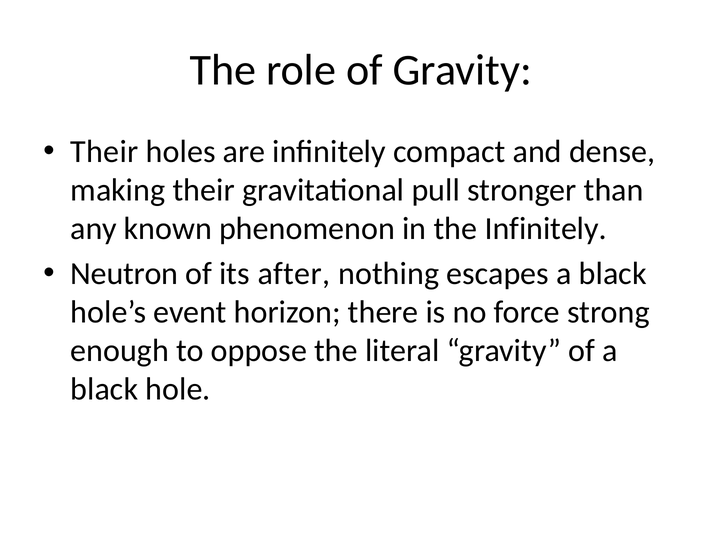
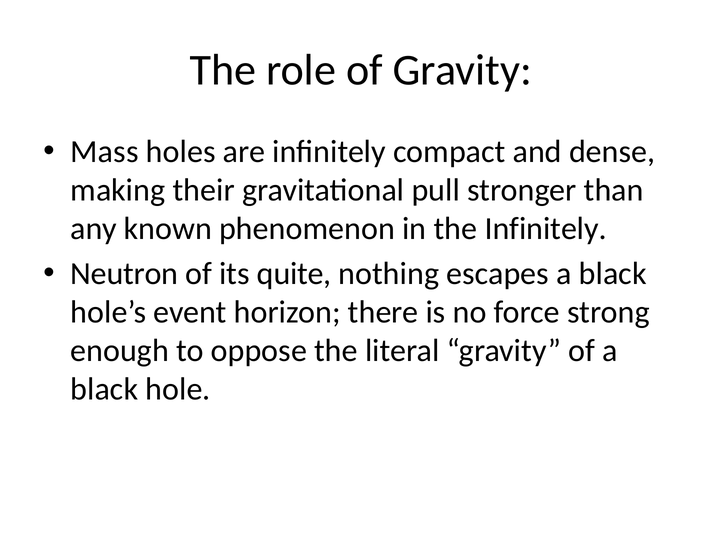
Their at (104, 151): Their -> Mass
after: after -> quite
